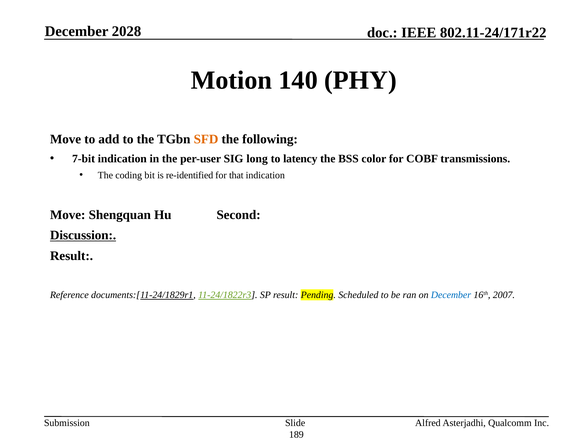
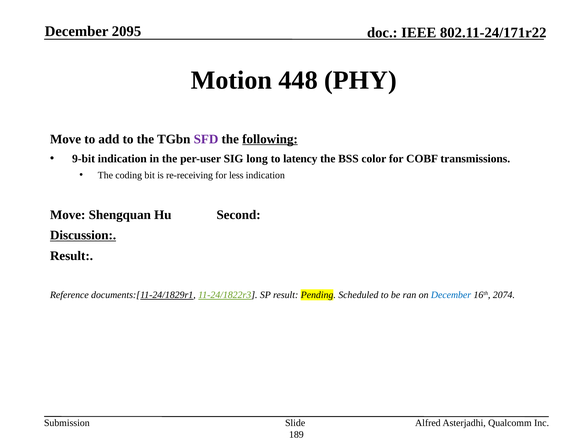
2028: 2028 -> 2095
140: 140 -> 448
SFD colour: orange -> purple
following underline: none -> present
7-bit: 7-bit -> 9-bit
re-identified: re-identified -> re-receiving
that: that -> less
2007: 2007 -> 2074
